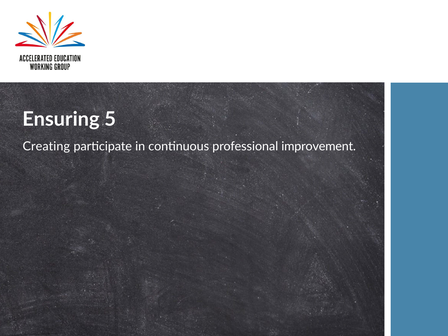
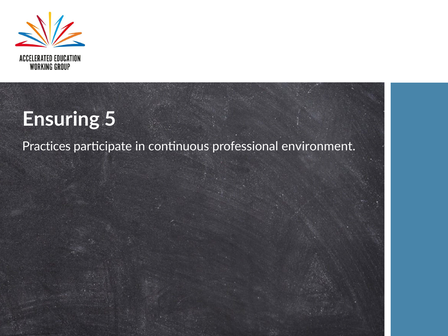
Creating: Creating -> Practices
improvement: improvement -> environment
